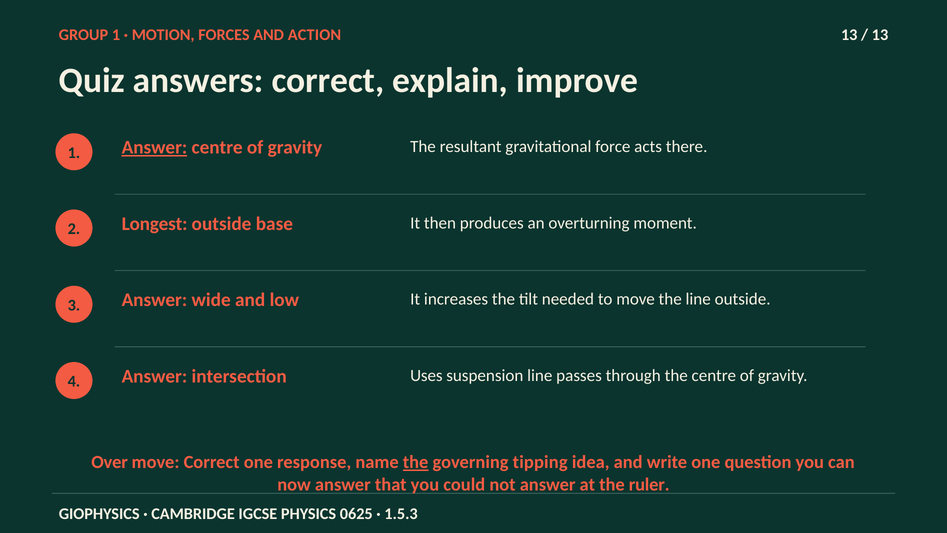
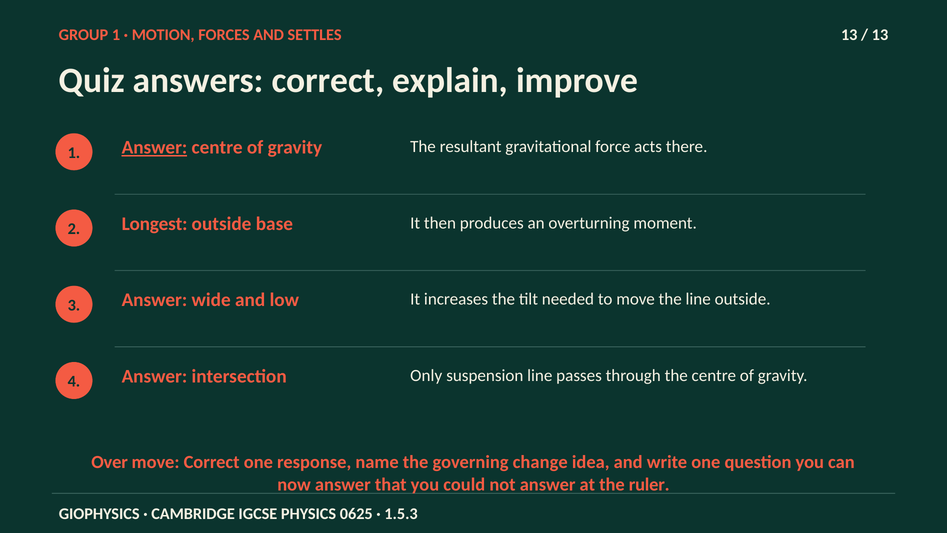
ACTION: ACTION -> SETTLES
Uses: Uses -> Only
the at (416, 462) underline: present -> none
tipping: tipping -> change
